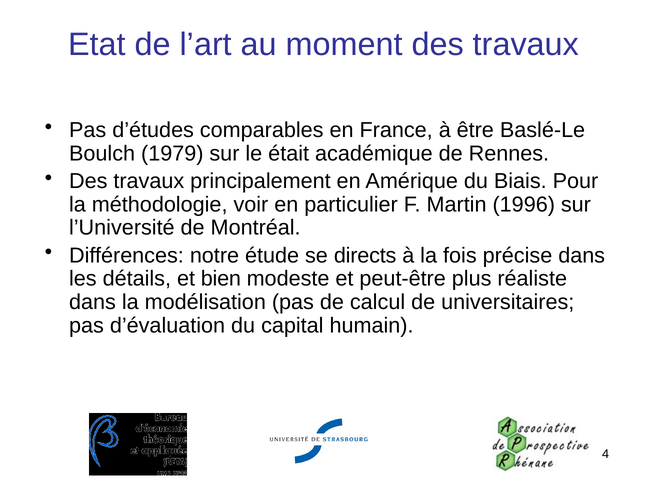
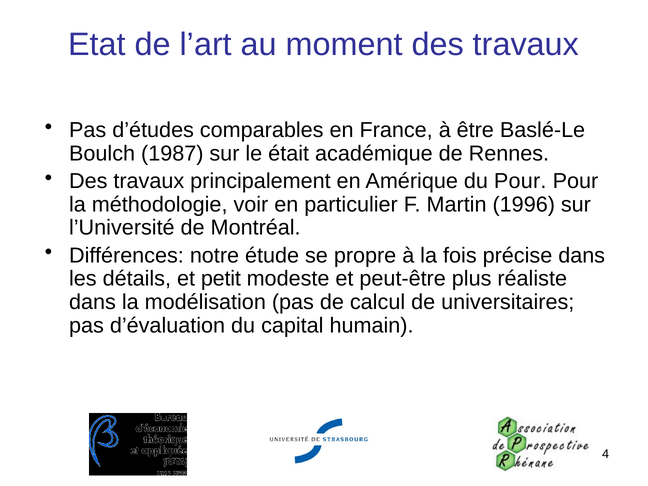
1979: 1979 -> 1987
du Biais: Biais -> Pour
directs: directs -> propre
bien: bien -> petit
